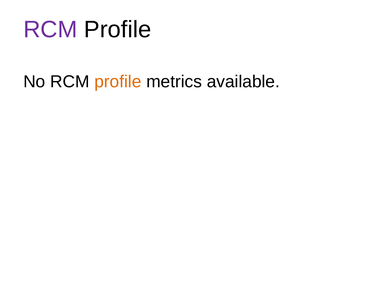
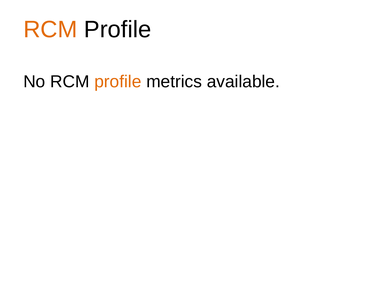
RCM at (50, 30) colour: purple -> orange
